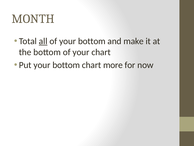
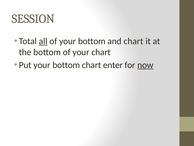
MONTH: MONTH -> SESSION
and make: make -> chart
more: more -> enter
now underline: none -> present
